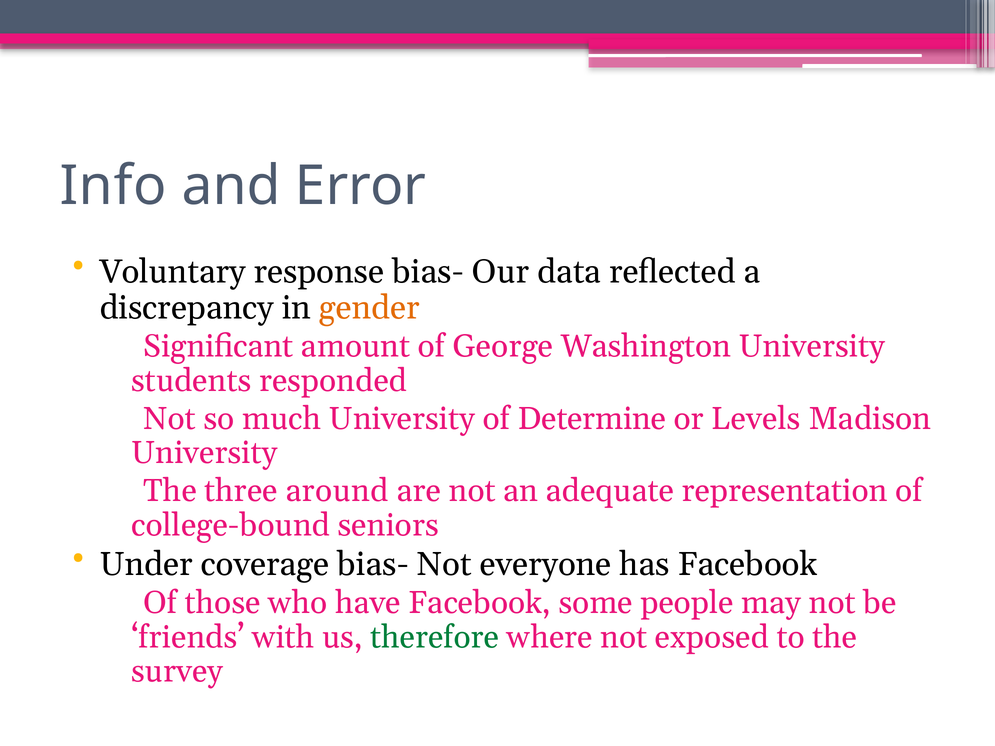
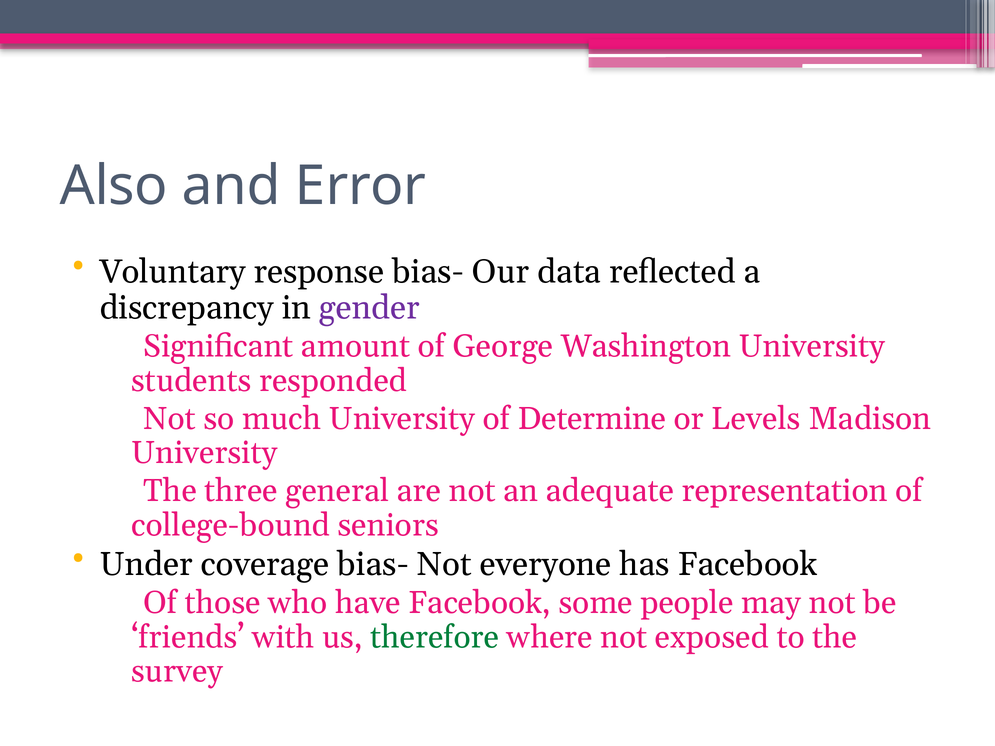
Info: Info -> Also
gender colour: orange -> purple
around: around -> general
